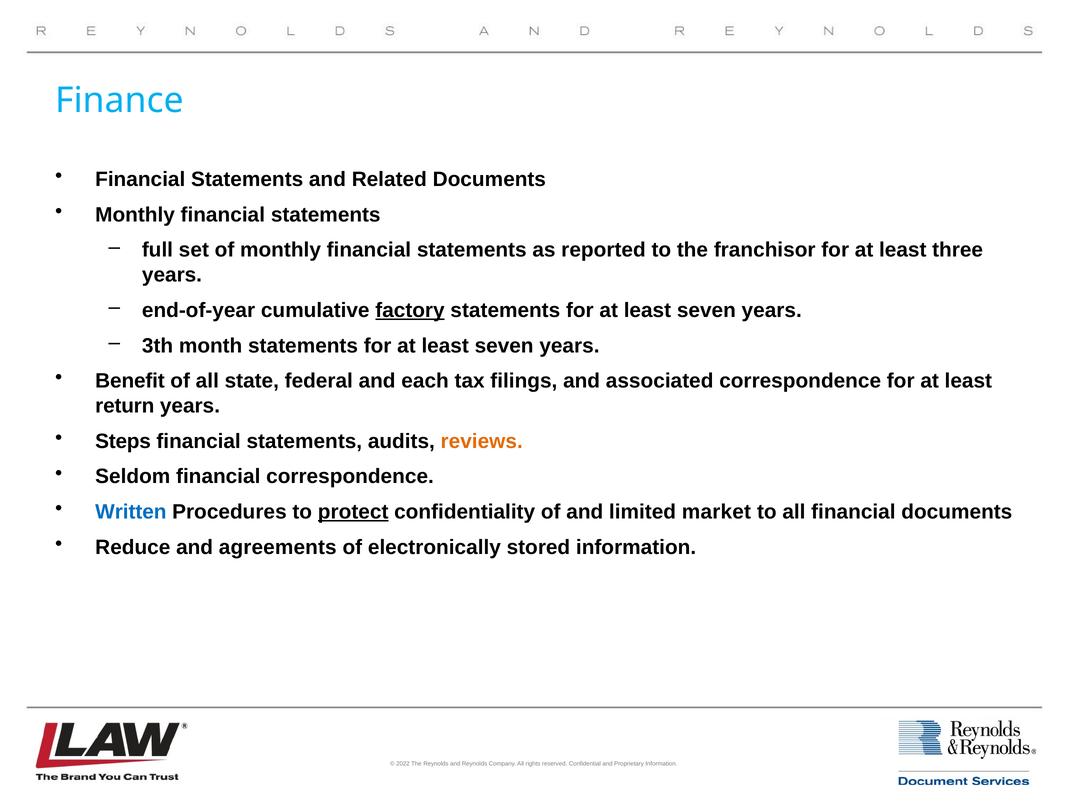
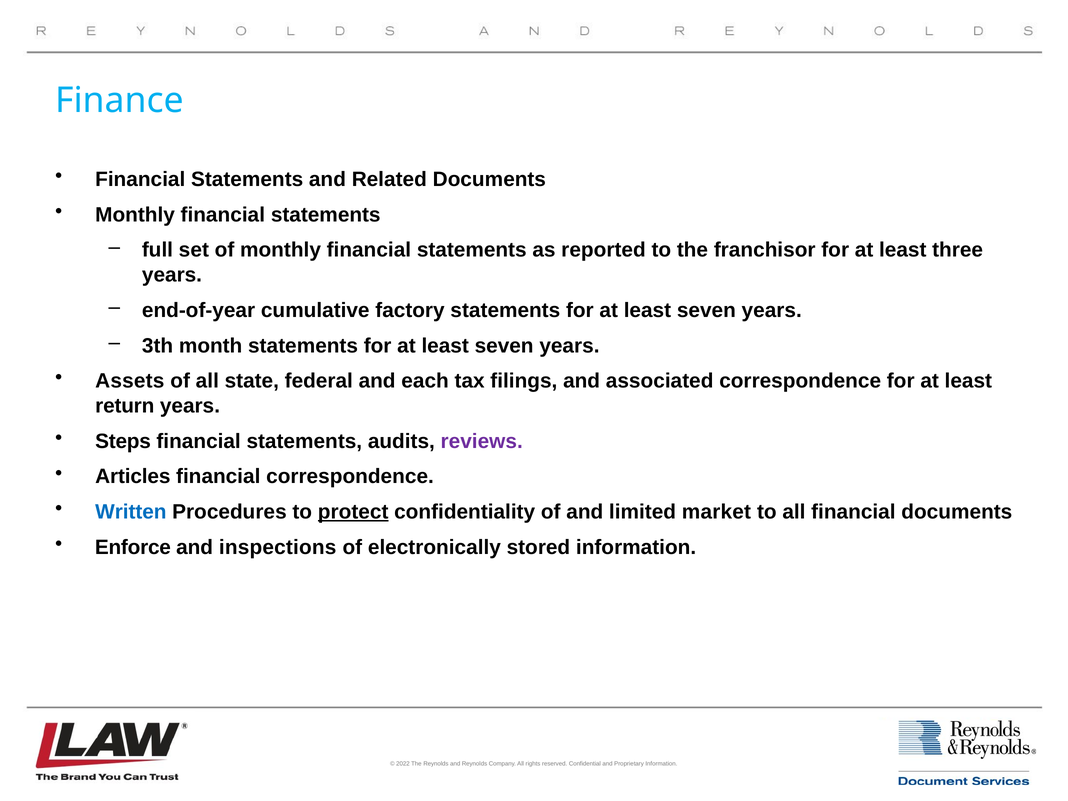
factory underline: present -> none
Benefit: Benefit -> Assets
reviews colour: orange -> purple
Seldom: Seldom -> Articles
Reduce: Reduce -> Enforce
agreements: agreements -> inspections
